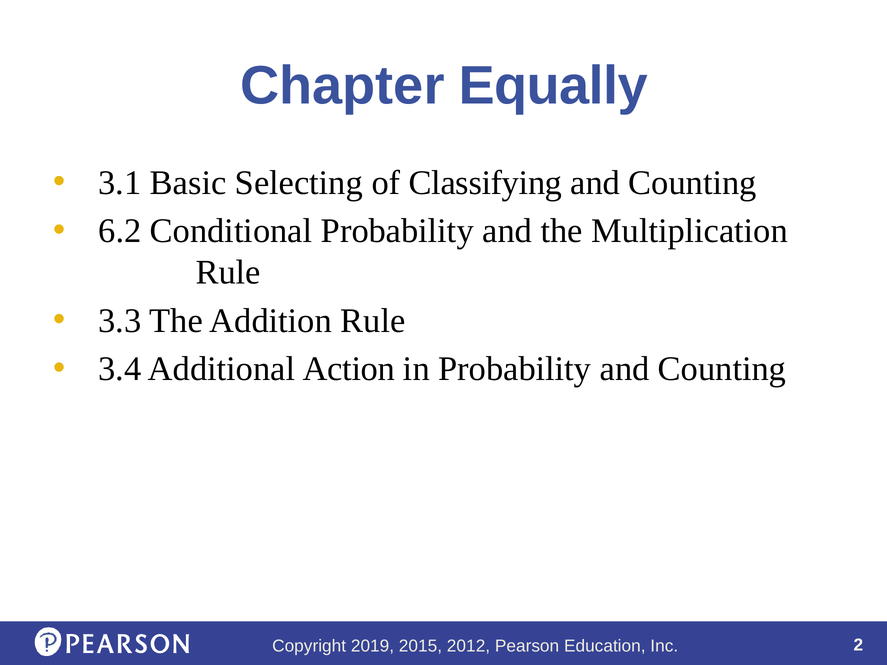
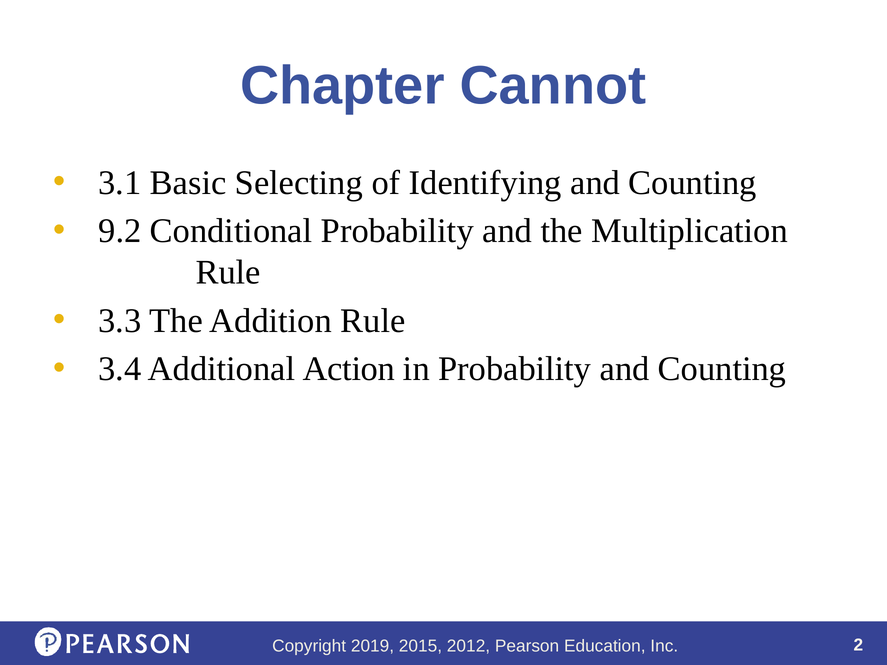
Equally: Equally -> Cannot
Classifying: Classifying -> Identifying
6.2: 6.2 -> 9.2
